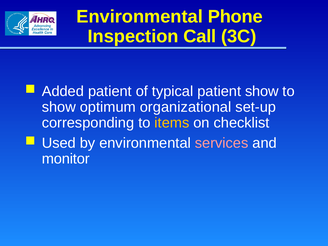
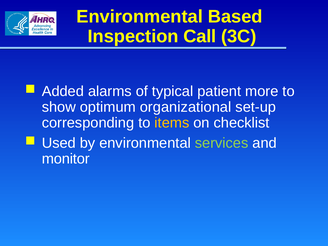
Phone: Phone -> Based
Added patient: patient -> alarms
patient show: show -> more
services colour: pink -> light green
